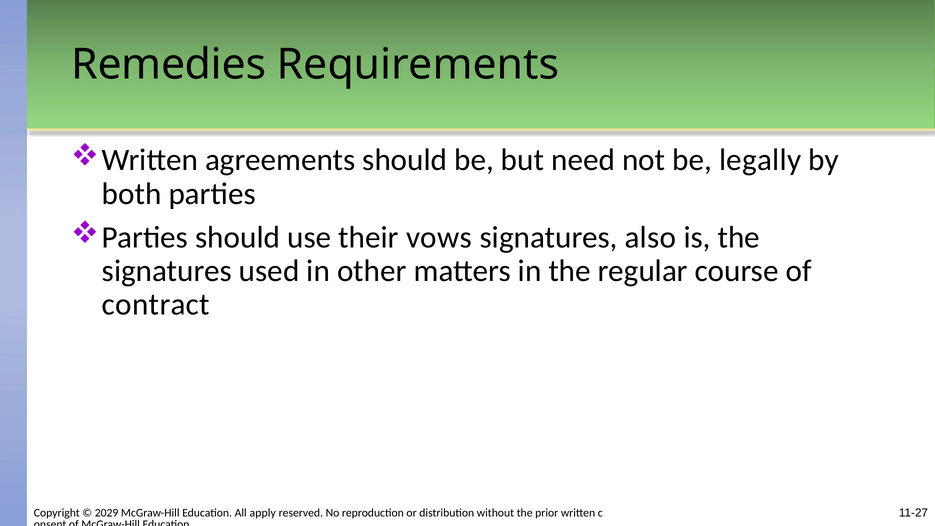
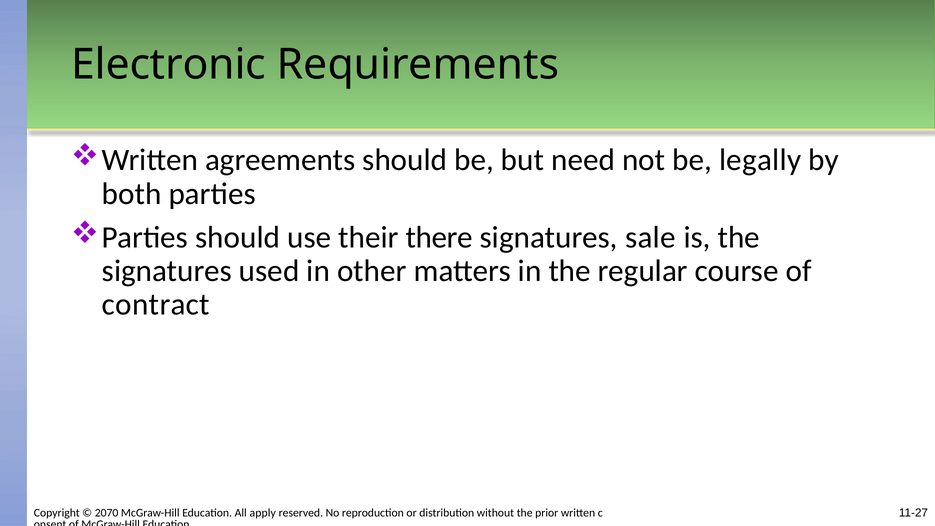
Remedies: Remedies -> Electronic
vows: vows -> there
also: also -> sale
2029: 2029 -> 2070
